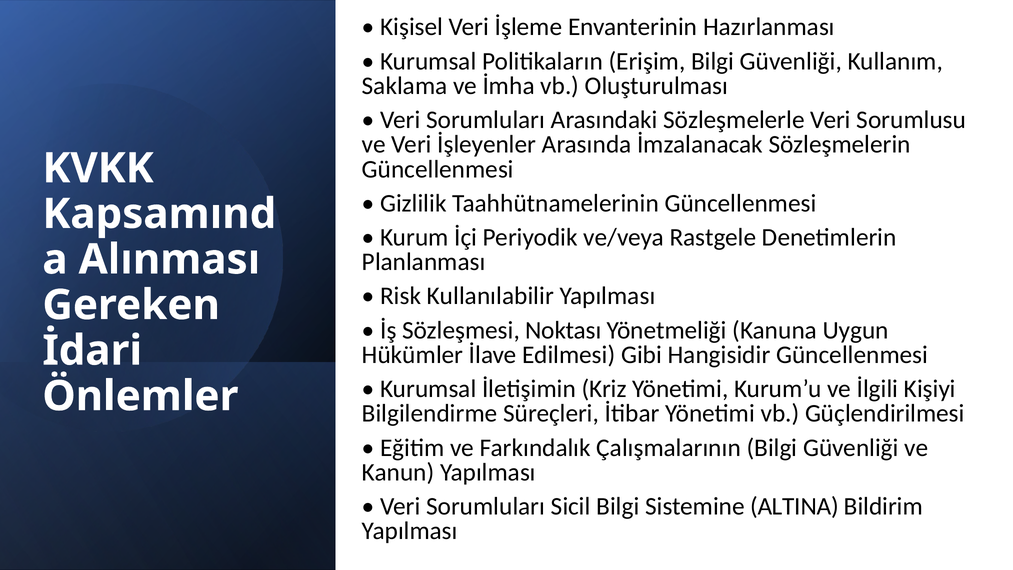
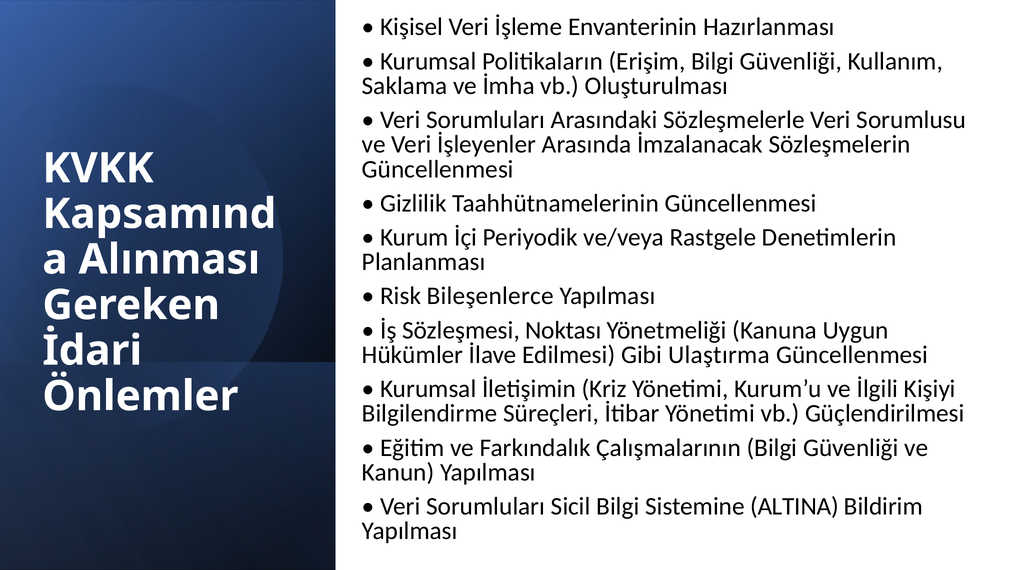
Kullanılabilir: Kullanılabilir -> Bileşenlerce
Hangisidir: Hangisidir -> Ulaştırma
